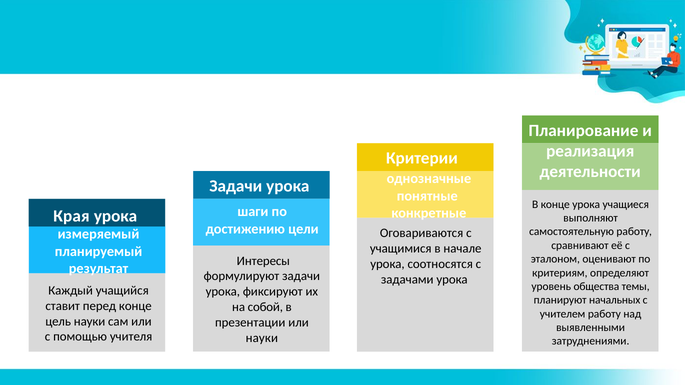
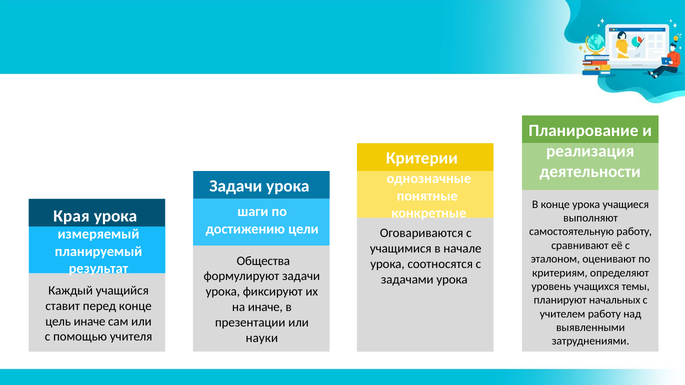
Интересы: Интересы -> Общества
общества: общества -> учащихся
на собой: собой -> иначе
цель науки: науки -> иначе
